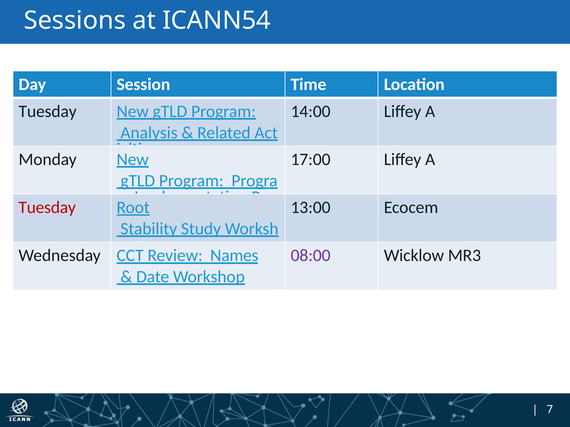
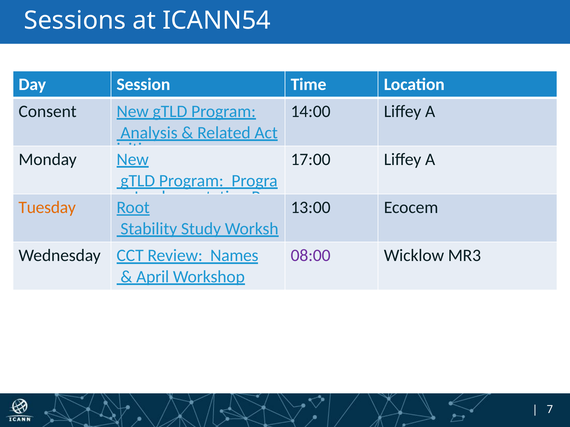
Tuesday at (48, 112): Tuesday -> Consent
Tuesday at (47, 208) colour: red -> orange
Date: Date -> April
